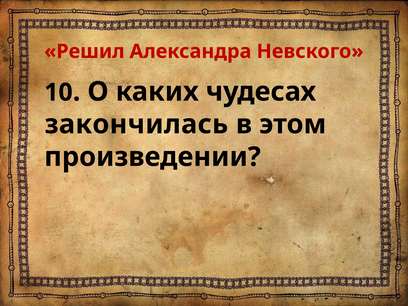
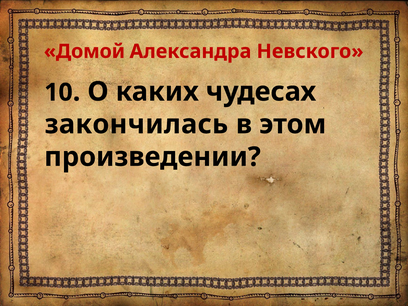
Решил: Решил -> Домой
